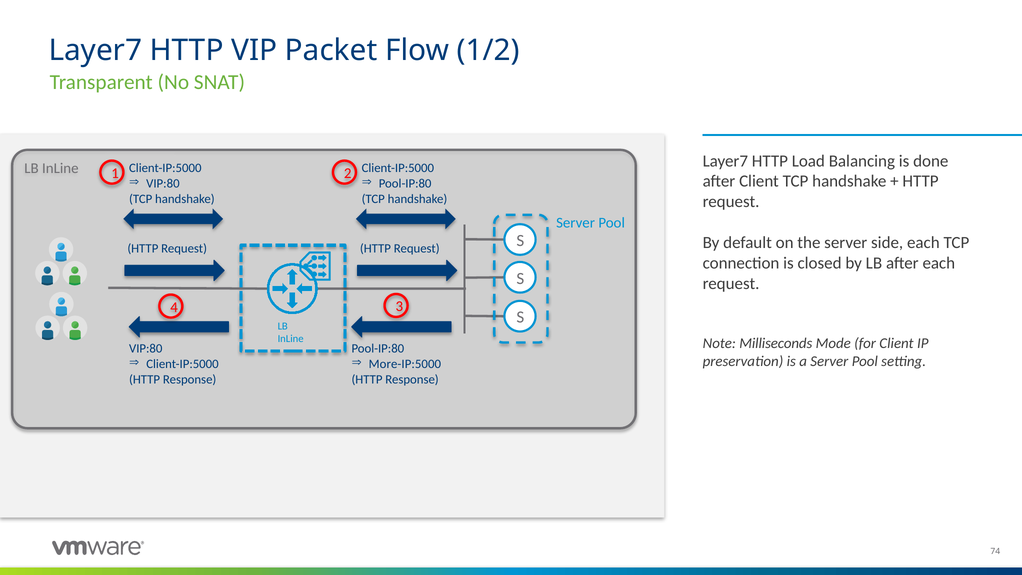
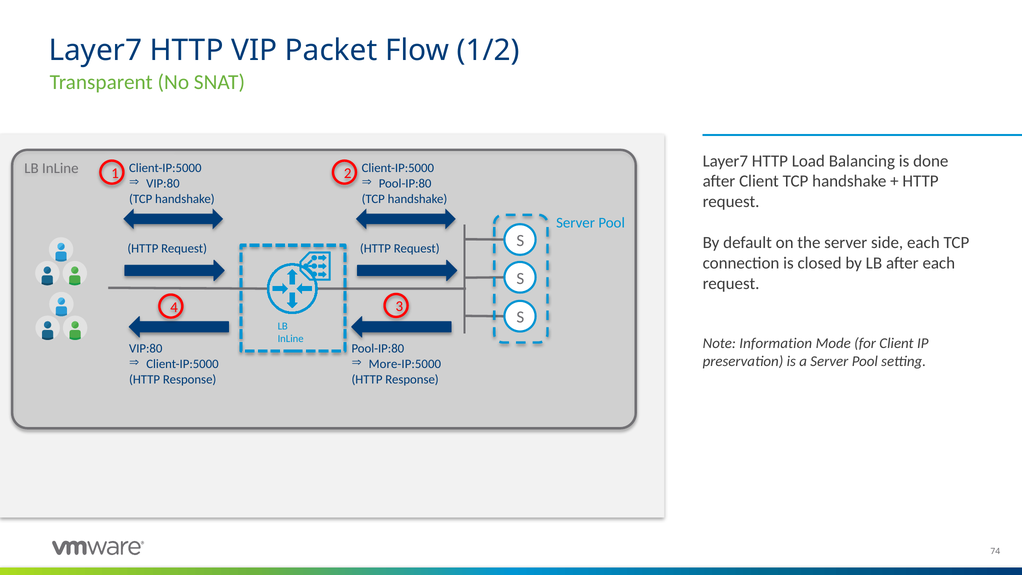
Milliseconds: Milliseconds -> Information
